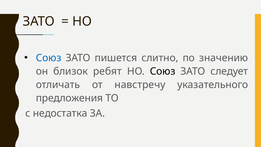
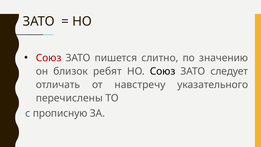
Союз at (49, 58) colour: blue -> red
предложения: предложения -> перечислены
недостатка: недостатка -> прописную
